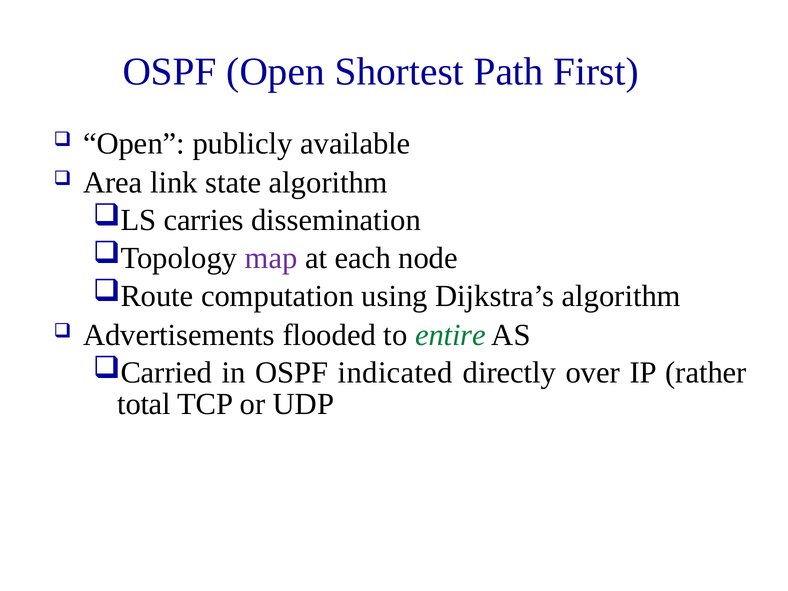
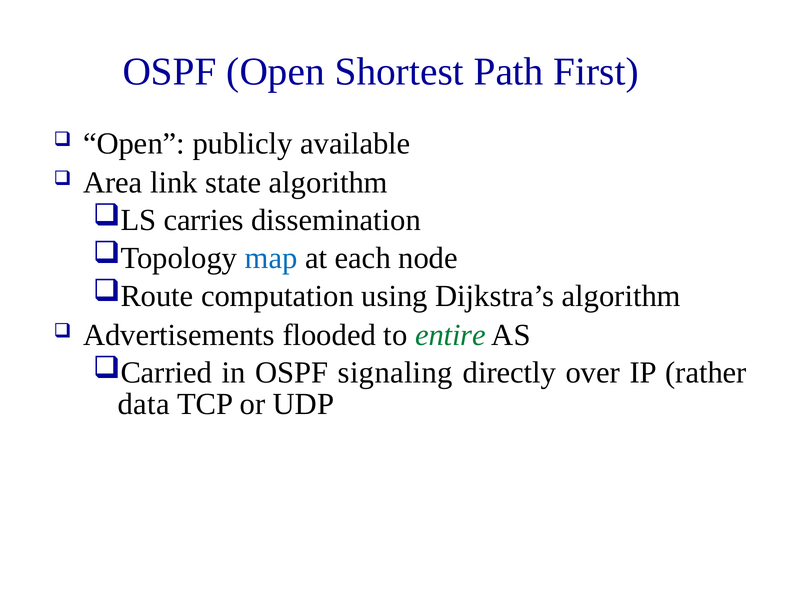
map colour: purple -> blue
indicated: indicated -> signaling
total: total -> data
